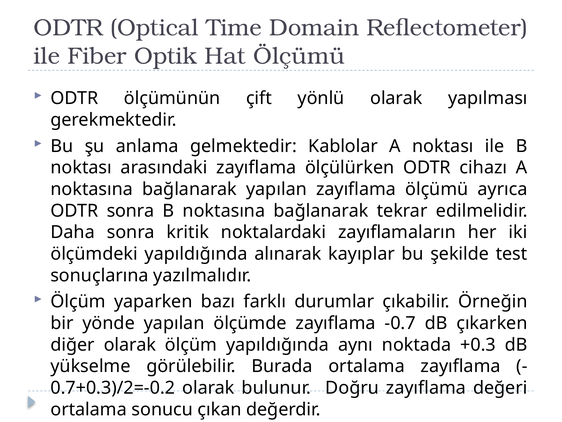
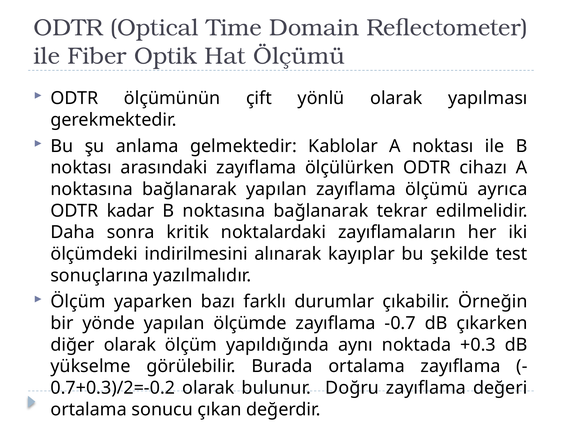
ODTR sonra: sonra -> kadar
ölçümdeki yapıldığında: yapıldığında -> indirilmesini
